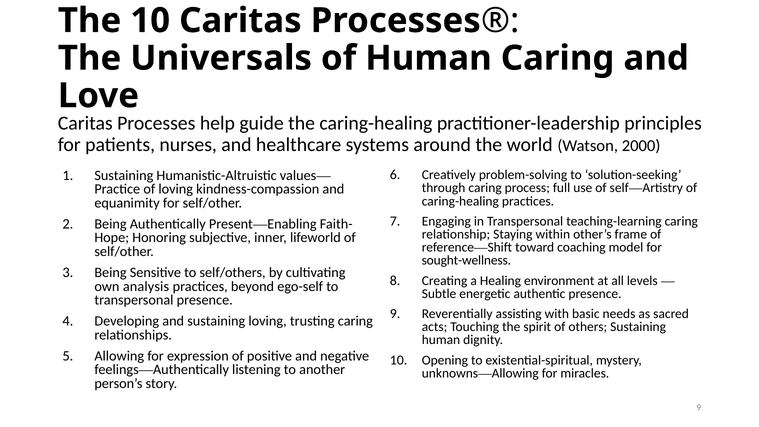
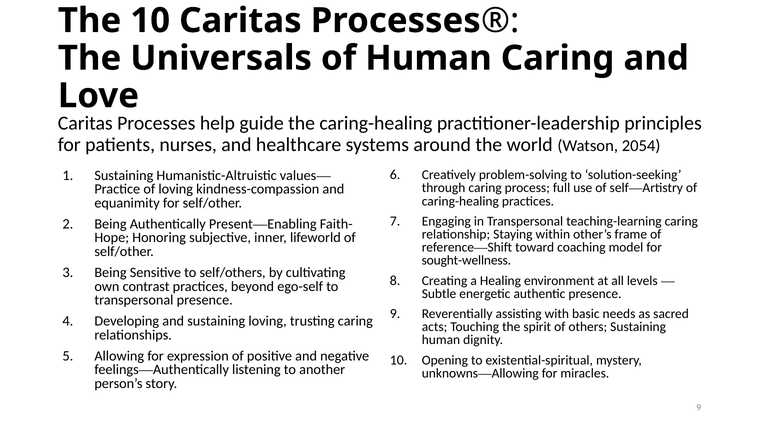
2000: 2000 -> 2054
analysis: analysis -> contrast
